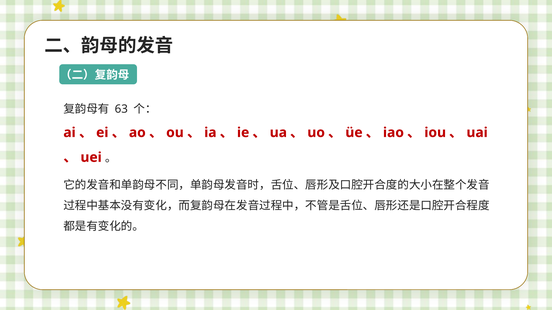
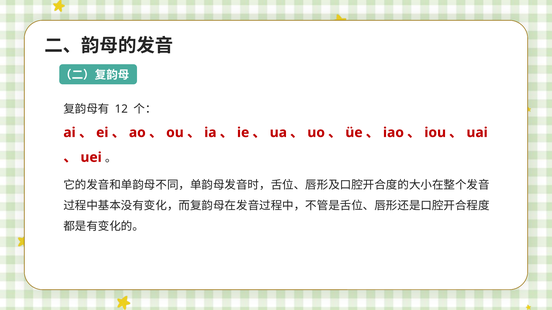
63: 63 -> 12
